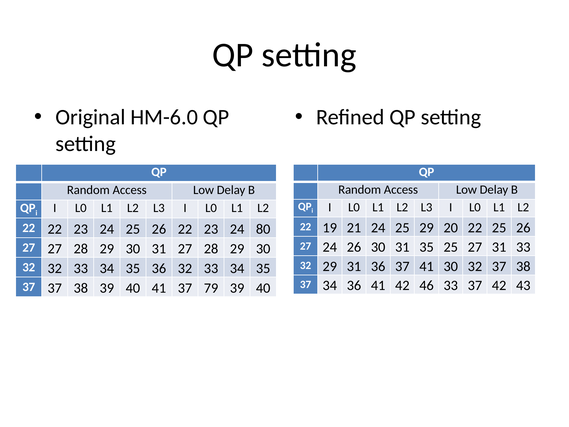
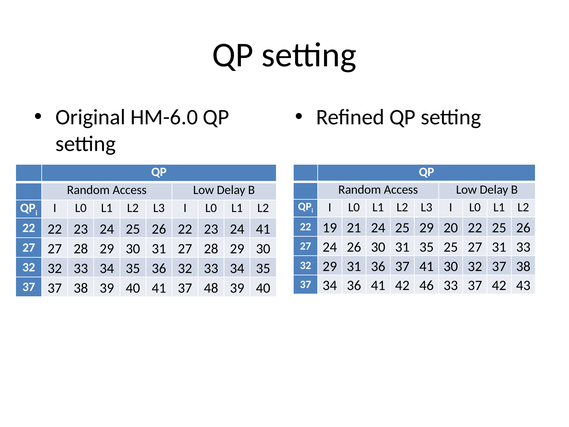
24 80: 80 -> 41
79: 79 -> 48
